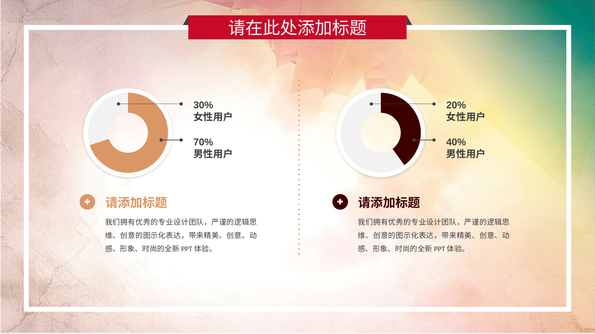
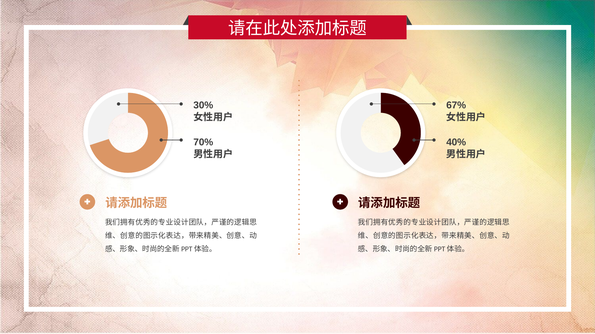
20%: 20% -> 67%
